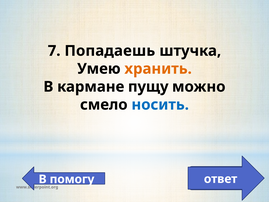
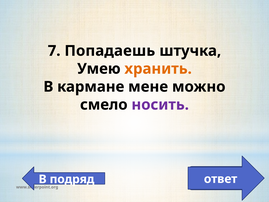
пущу: пущу -> мене
носить colour: blue -> purple
помогу: помогу -> подряд
